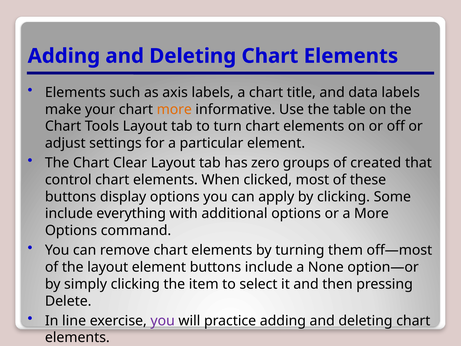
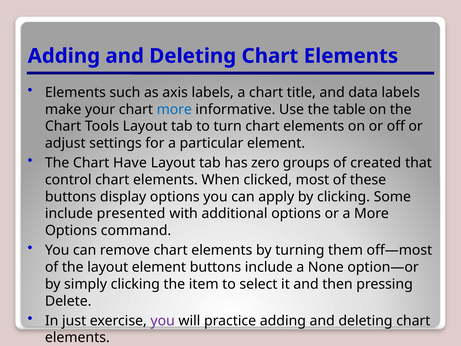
more at (174, 109) colour: orange -> blue
Clear: Clear -> Have
everything: everything -> presented
line: line -> just
